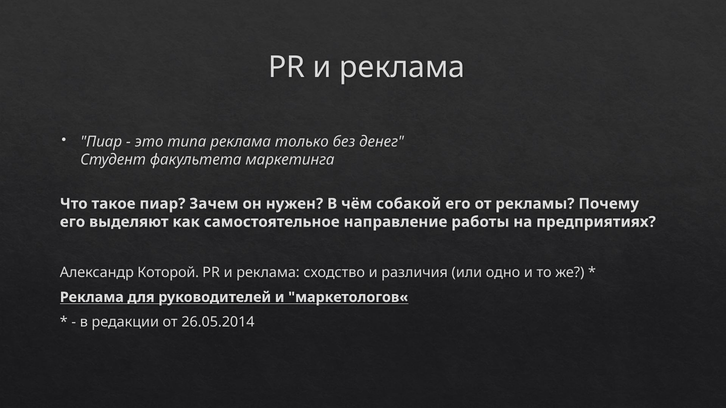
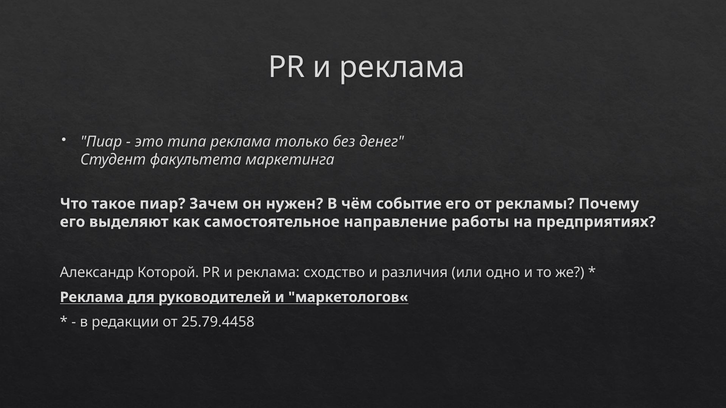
собакой: собакой -> событие
26.05.2014: 26.05.2014 -> 25.79.4458
